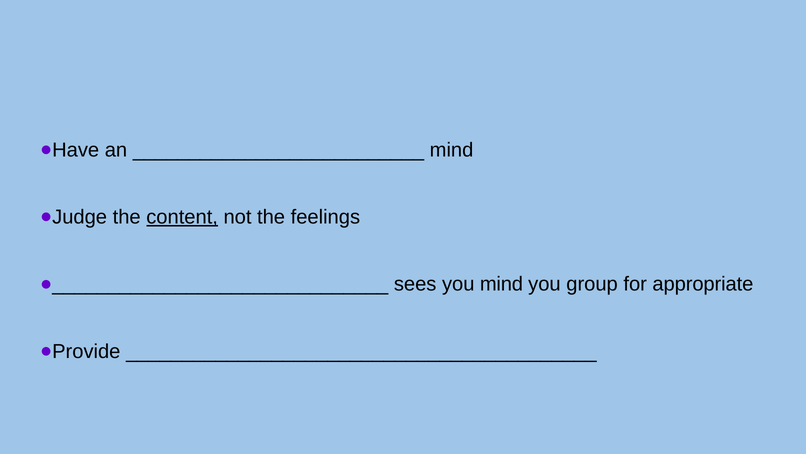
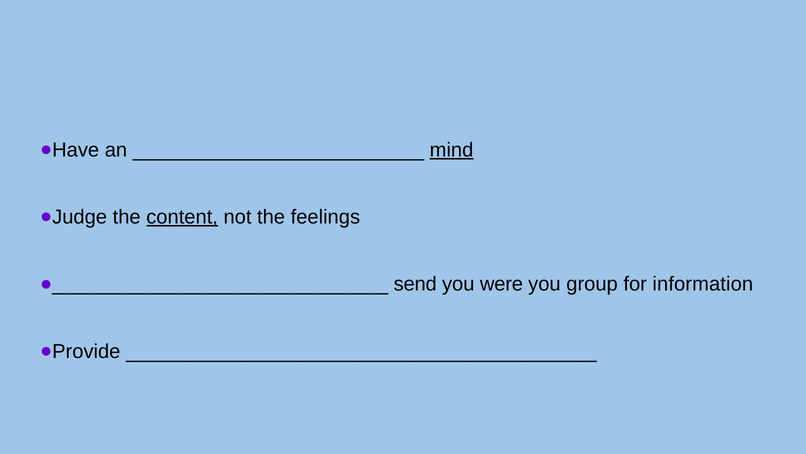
mind at (452, 150) underline: none -> present
sees: sees -> send
you mind: mind -> were
appropriate: appropriate -> information
